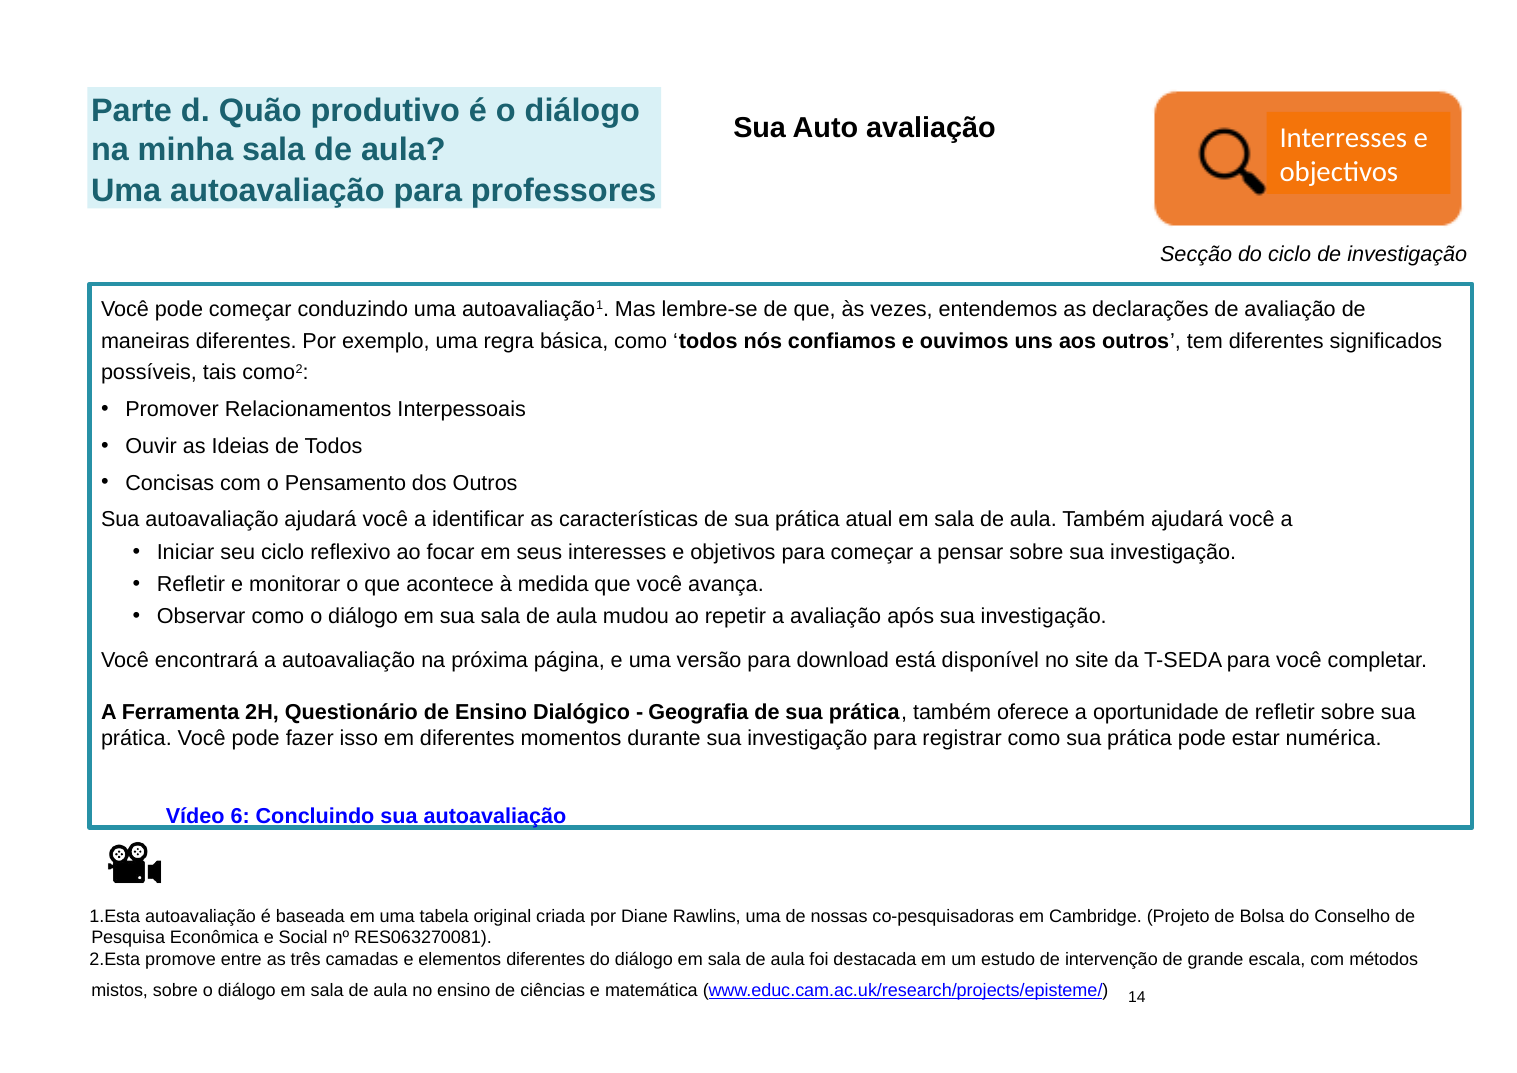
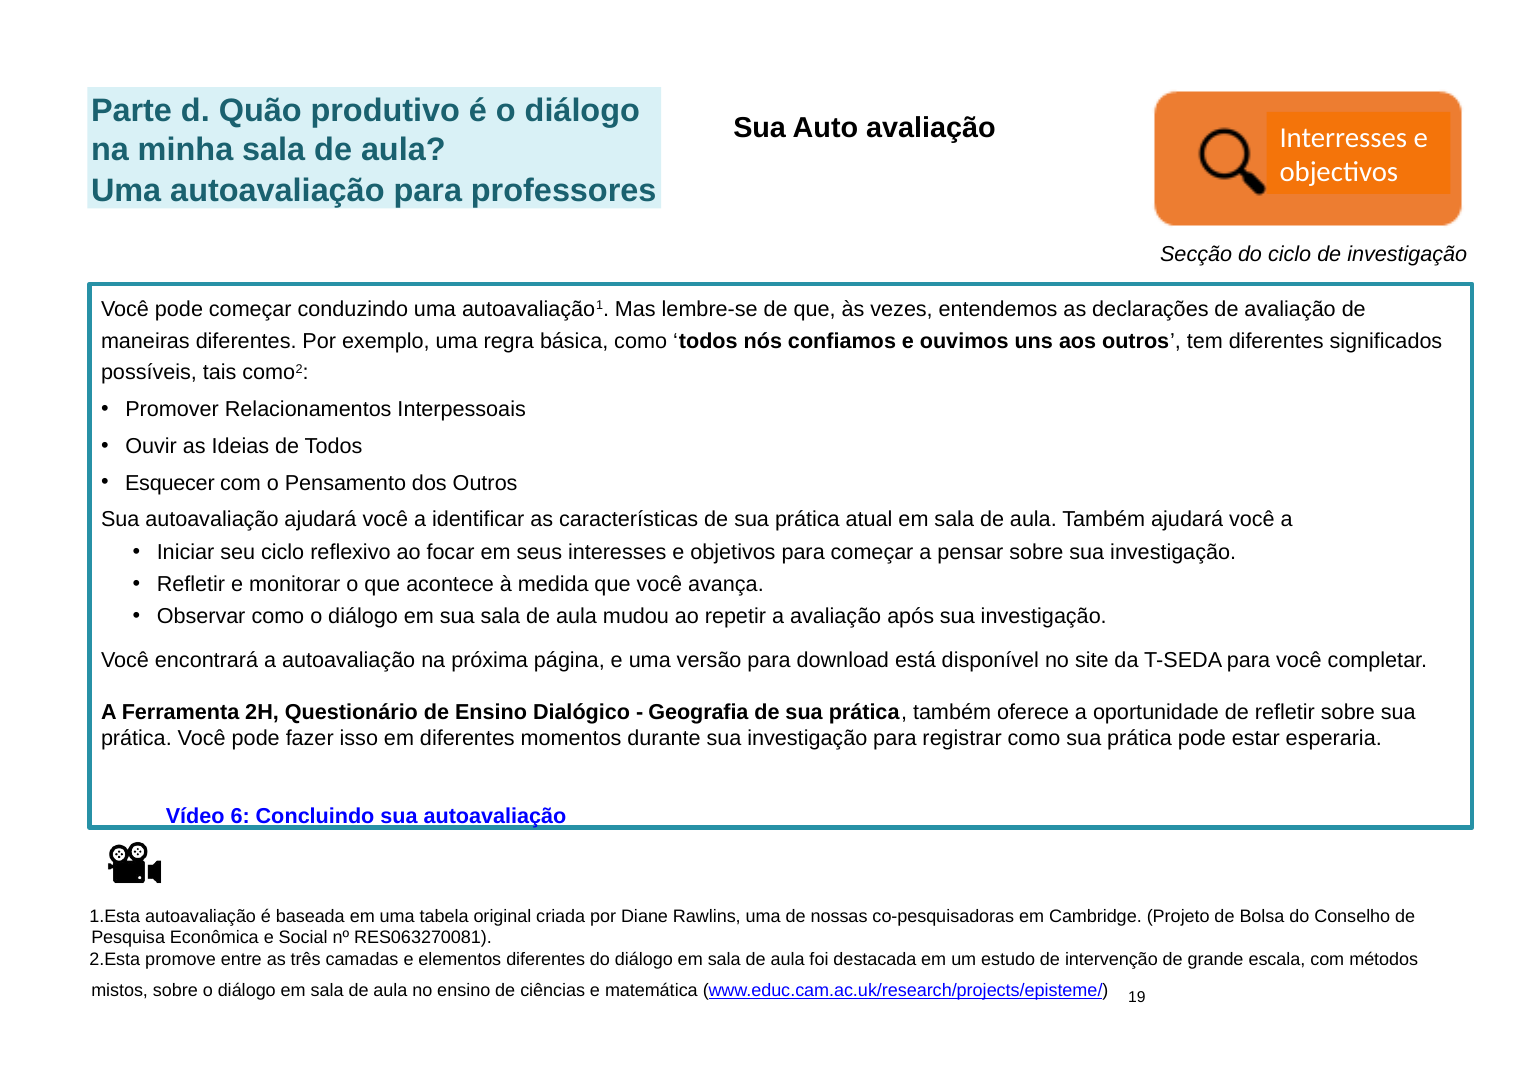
Concisas: Concisas -> Esquecer
numérica: numérica -> esperaria
14: 14 -> 19
